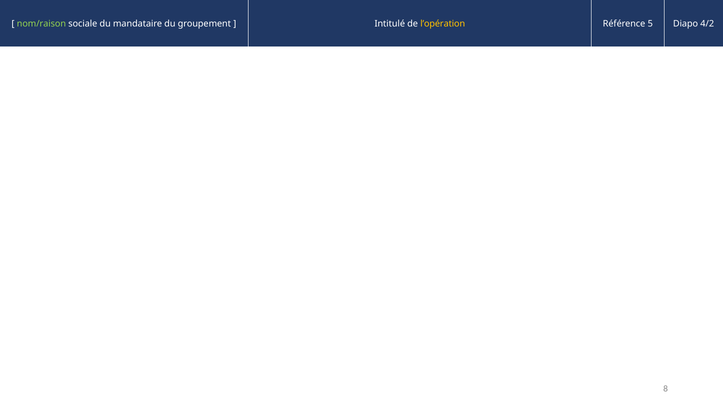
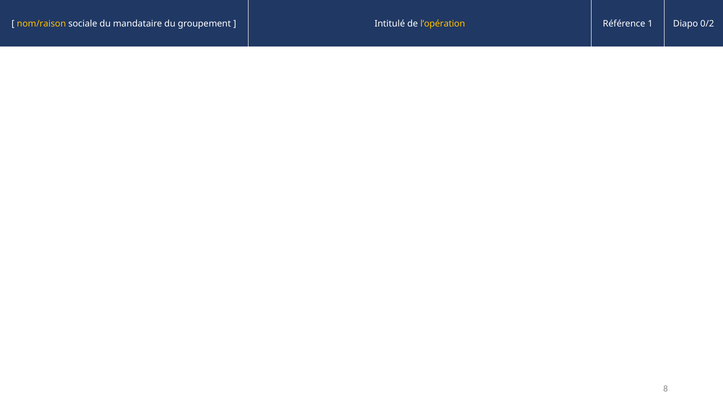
nom/raison colour: light green -> yellow
5: 5 -> 1
4/2: 4/2 -> 0/2
